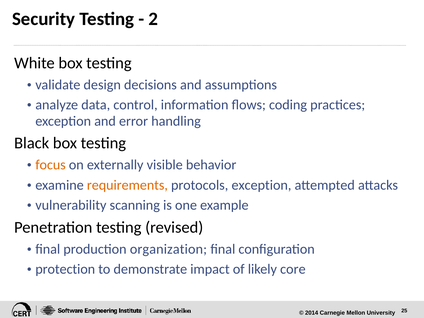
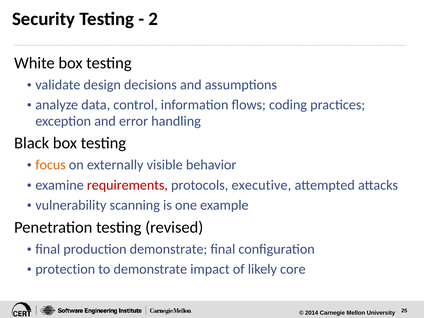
requirements colour: orange -> red
protocols exception: exception -> executive
production organization: organization -> demonstrate
